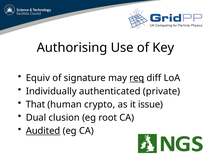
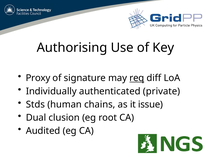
Equiv: Equiv -> Proxy
That: That -> Stds
crypto: crypto -> chains
Audited underline: present -> none
